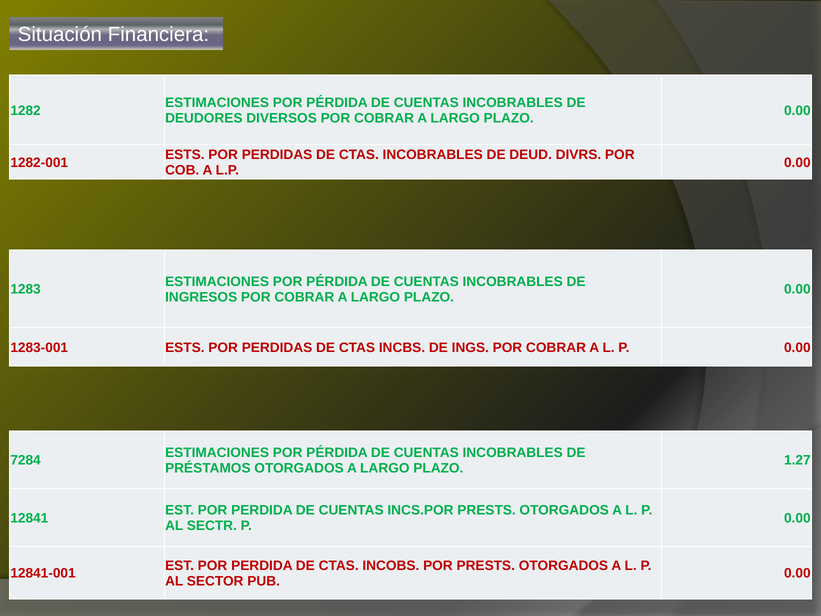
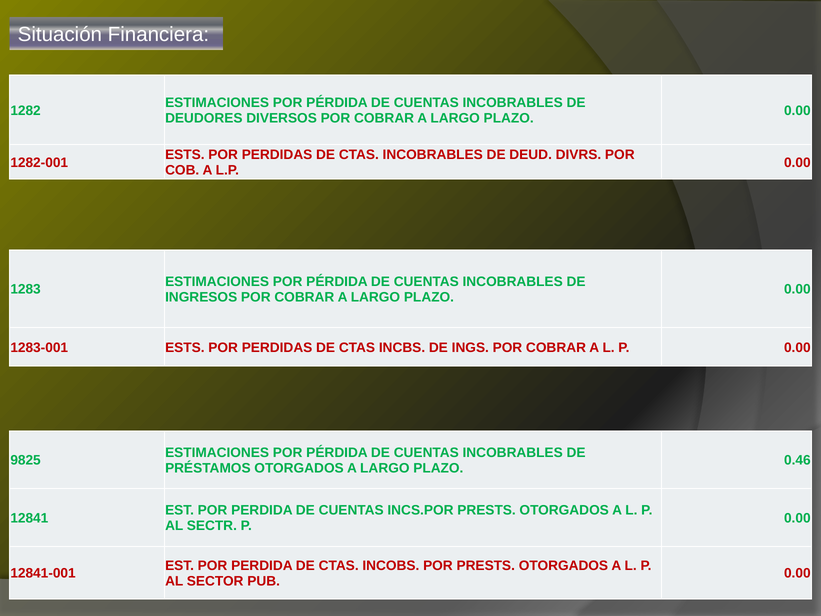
7284: 7284 -> 9825
1.27: 1.27 -> 0.46
